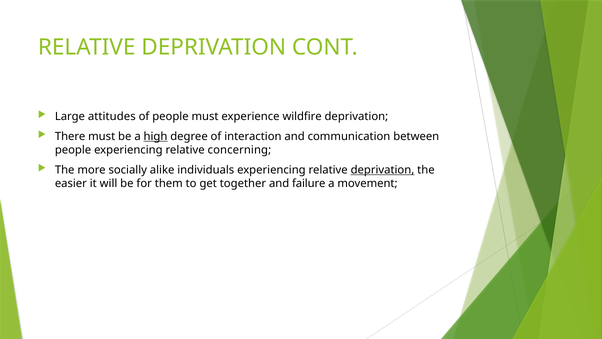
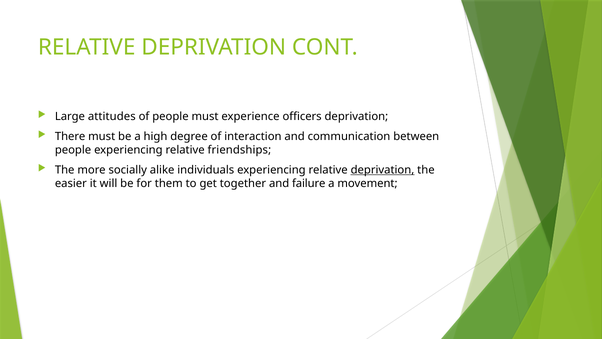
wildfire: wildfire -> officers
high underline: present -> none
concerning: concerning -> friendships
